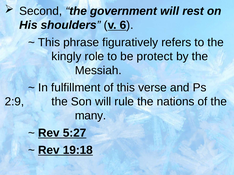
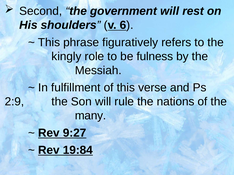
protect: protect -> fulness
5:27: 5:27 -> 9:27
19:18: 19:18 -> 19:84
